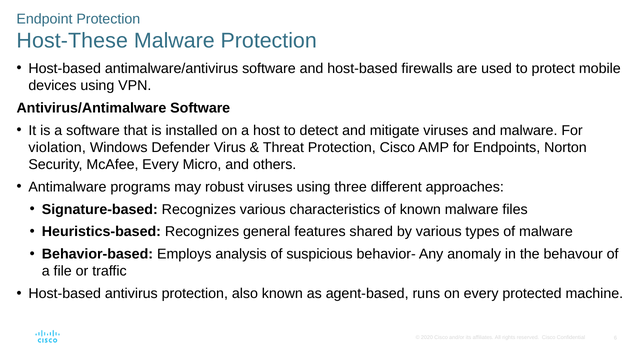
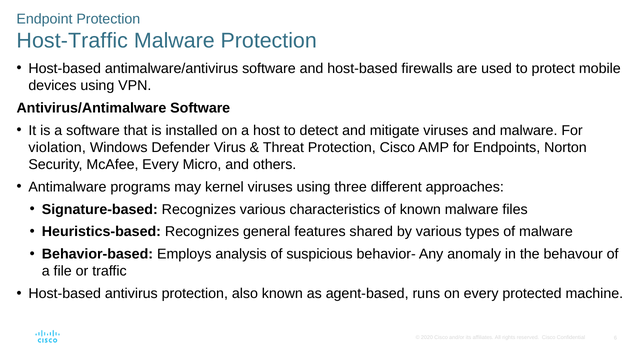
Host-These: Host-These -> Host-Traffic
robust: robust -> kernel
